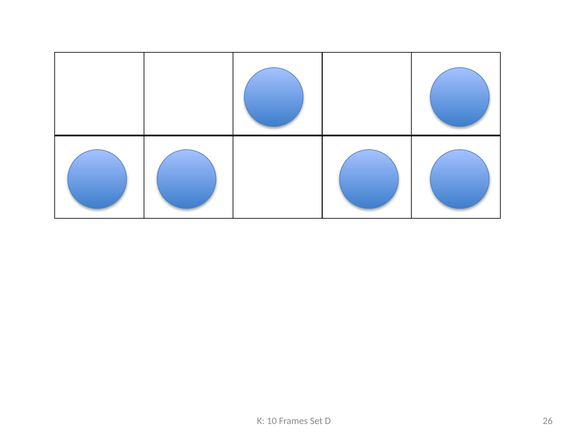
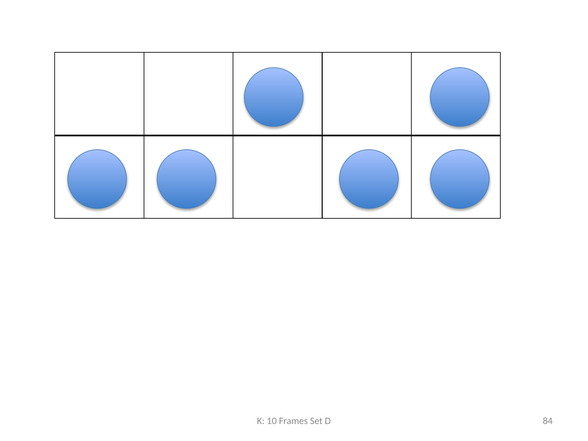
26: 26 -> 84
